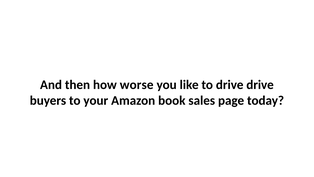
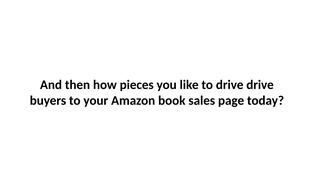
worse: worse -> pieces
